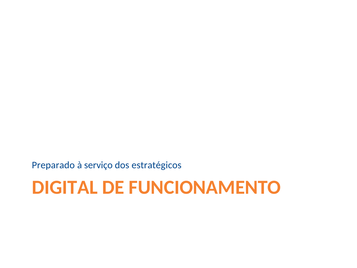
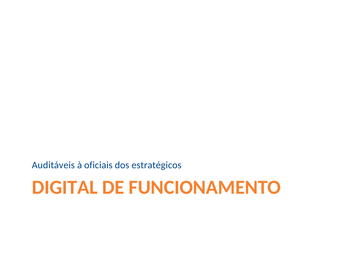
Preparado: Preparado -> Auditáveis
serviço: serviço -> oficiais
